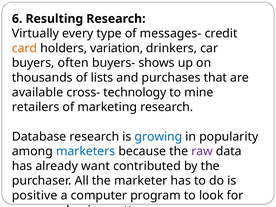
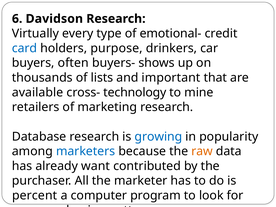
Resulting: Resulting -> Davidson
messages-: messages- -> emotional-
card colour: orange -> blue
variation: variation -> purpose
purchases: purchases -> important
raw colour: purple -> orange
positive: positive -> percent
